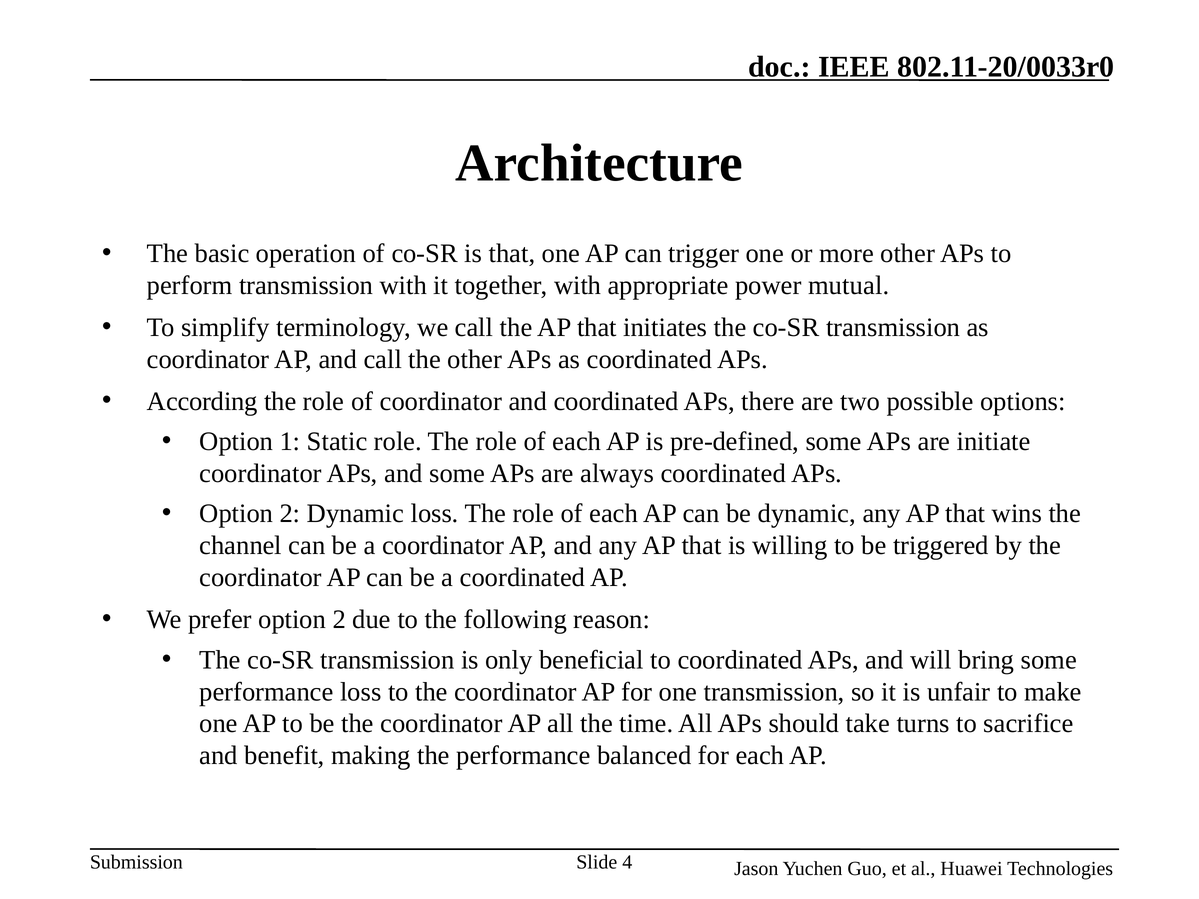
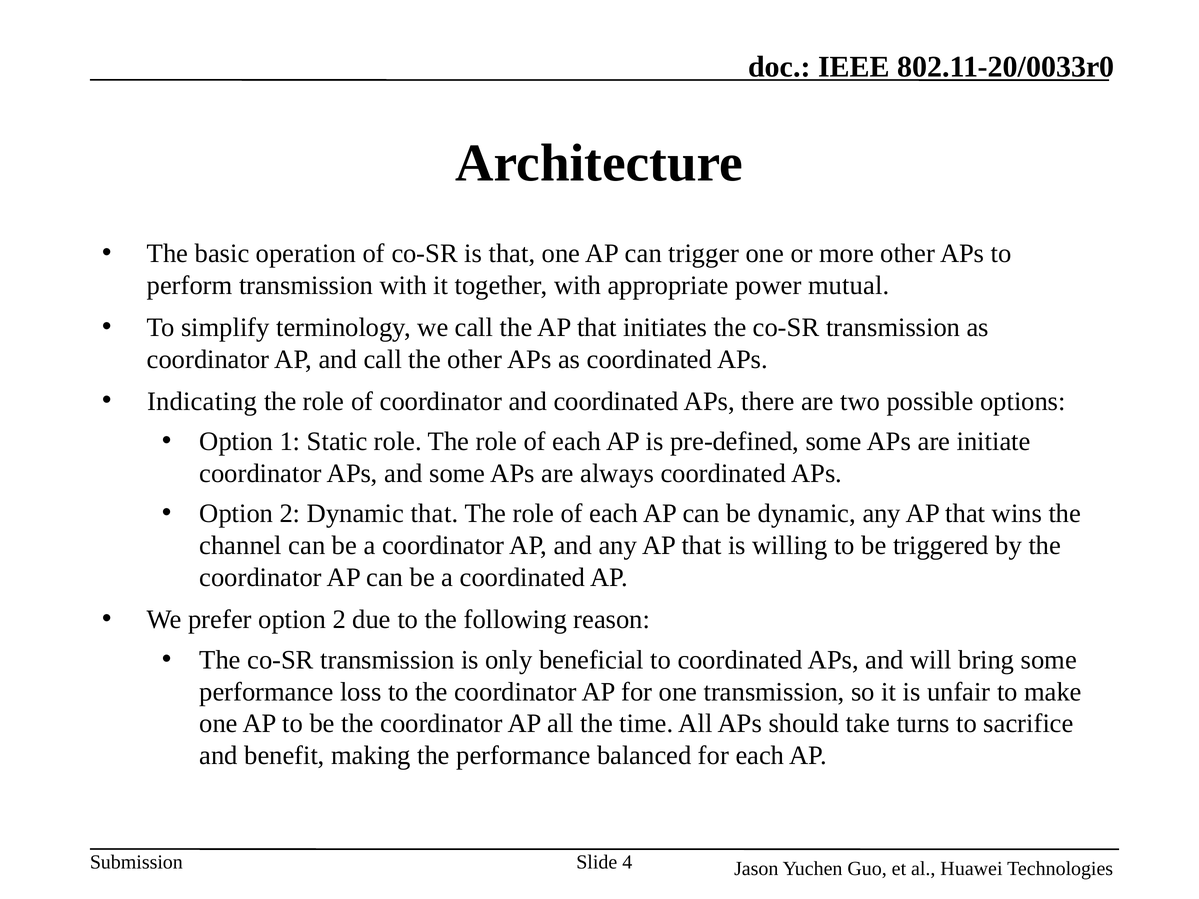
According: According -> Indicating
Dynamic loss: loss -> that
